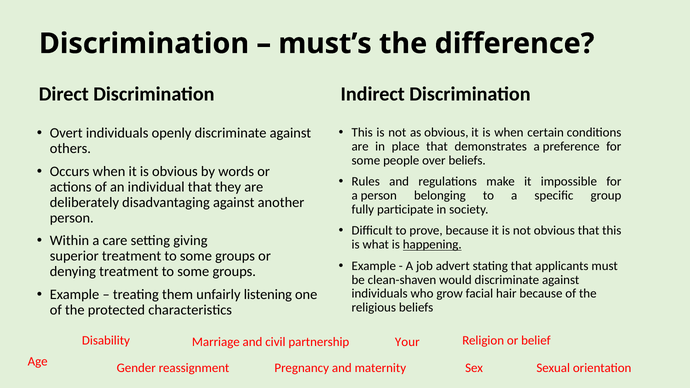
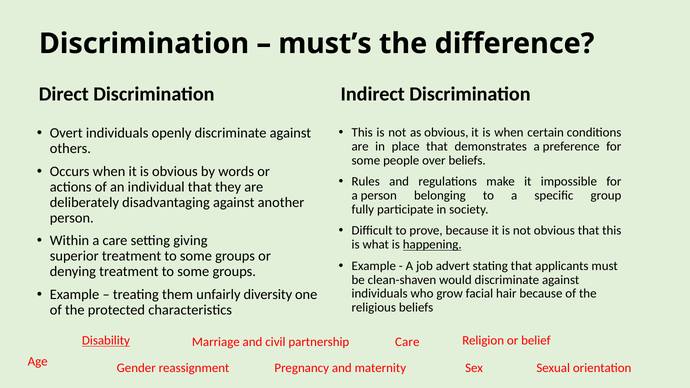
listening: listening -> diversity
Disability underline: none -> present
Your at (407, 342): Your -> Care
